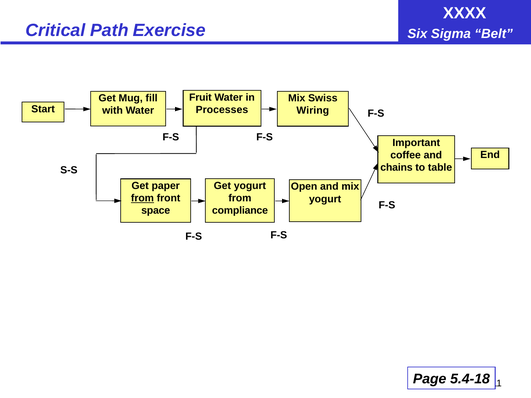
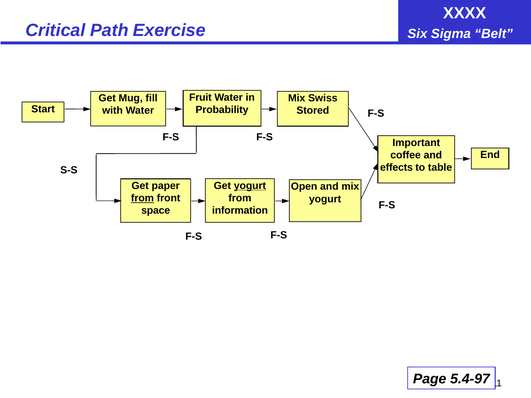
Processes: Processes -> Probability
Wiring: Wiring -> Stored
chains: chains -> effects
yogurt at (250, 186) underline: none -> present
compliance: compliance -> information
5.4-18: 5.4-18 -> 5.4-97
